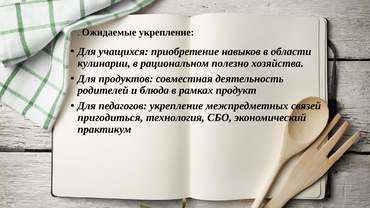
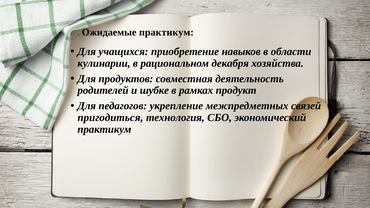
Ожидаемые укрепление: укрепление -> практикум
полезно: полезно -> декабря
блюда: блюда -> шубке
